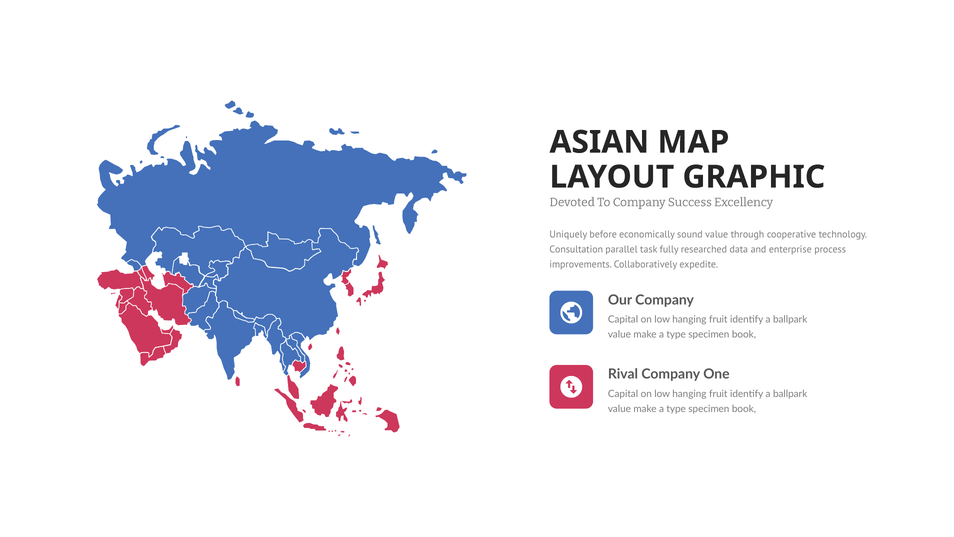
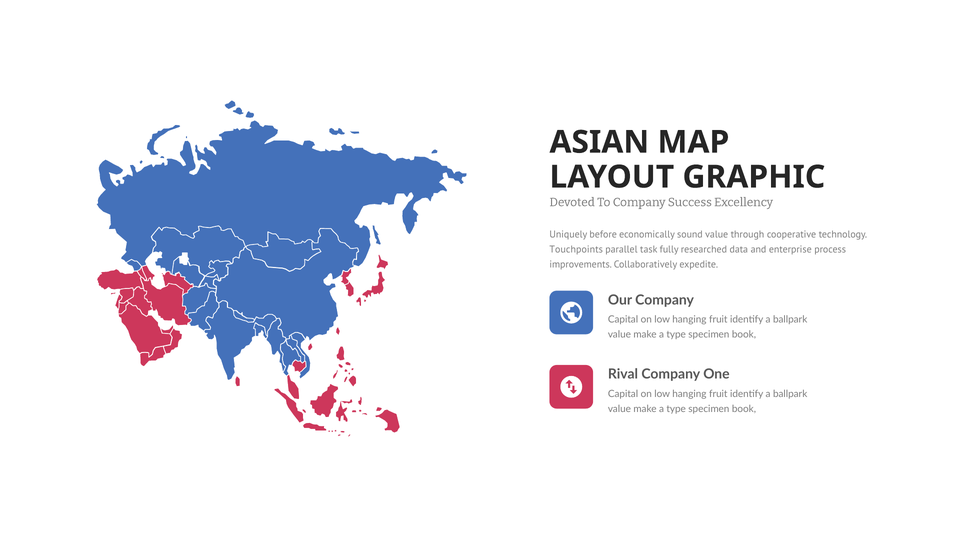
Consultation: Consultation -> Touchpoints
